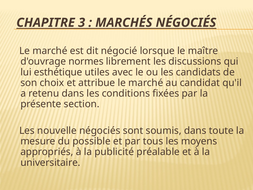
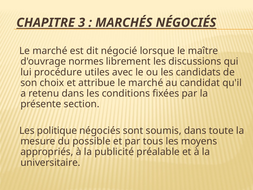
esthétique: esthétique -> procédure
nouvelle: nouvelle -> politique
